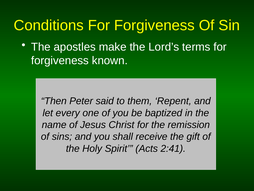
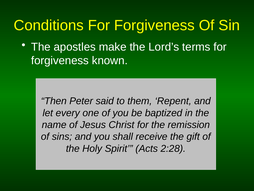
2:41: 2:41 -> 2:28
